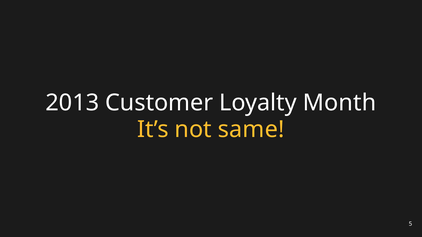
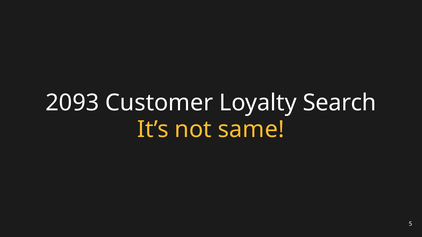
2013: 2013 -> 2093
Month: Month -> Search
